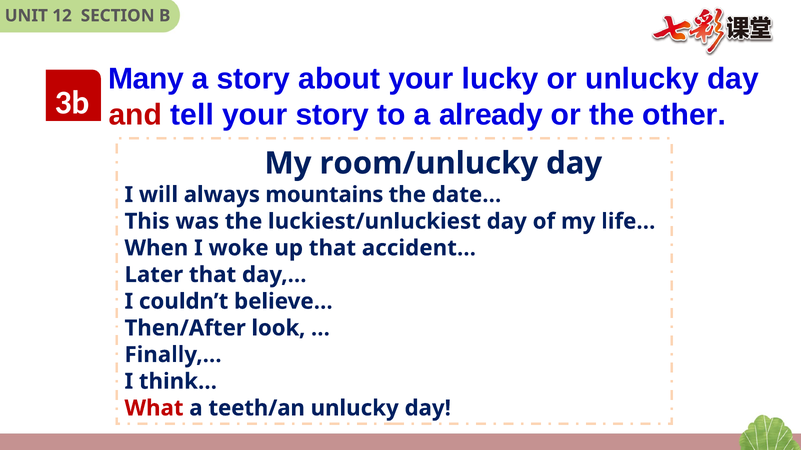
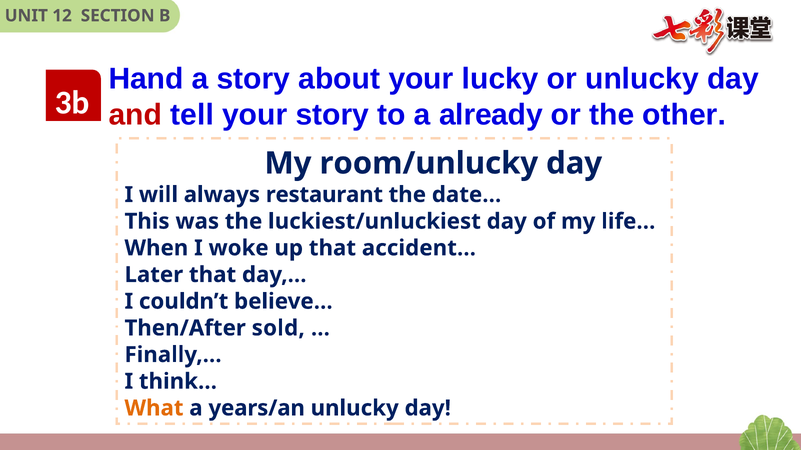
Many: Many -> Hand
mountains: mountains -> restaurant
look: look -> sold
What colour: red -> orange
teeth/an: teeth/an -> years/an
